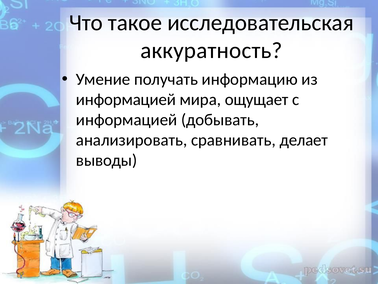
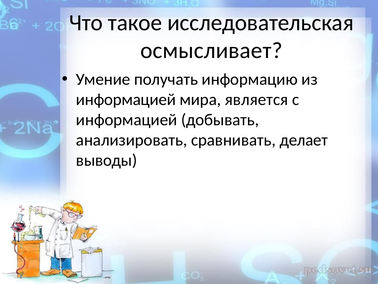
аккуратность: аккуратность -> осмысливает
ощущает: ощущает -> является
